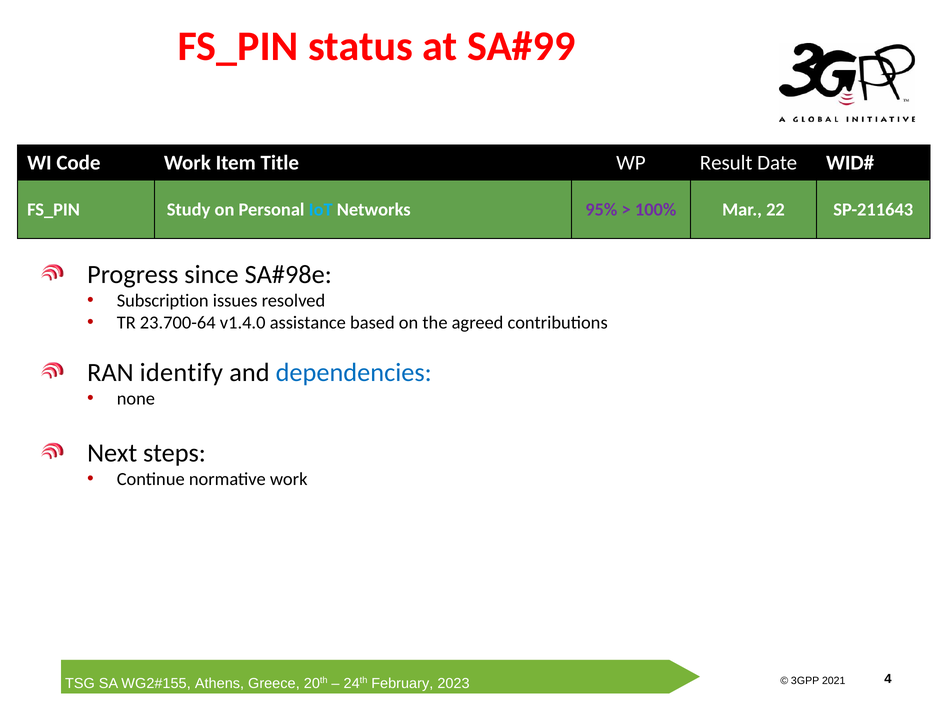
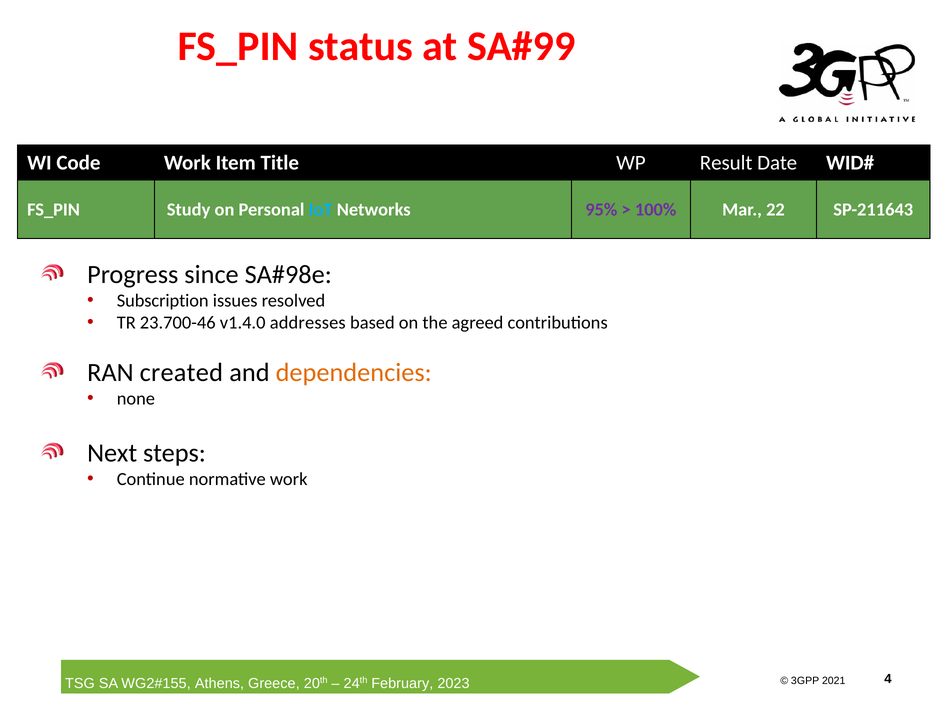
23.700-64: 23.700-64 -> 23.700-46
assistance: assistance -> addresses
identify: identify -> created
dependencies colour: blue -> orange
